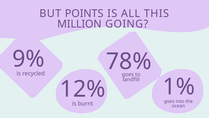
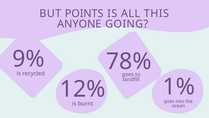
MILLION: MILLION -> ANYONE
